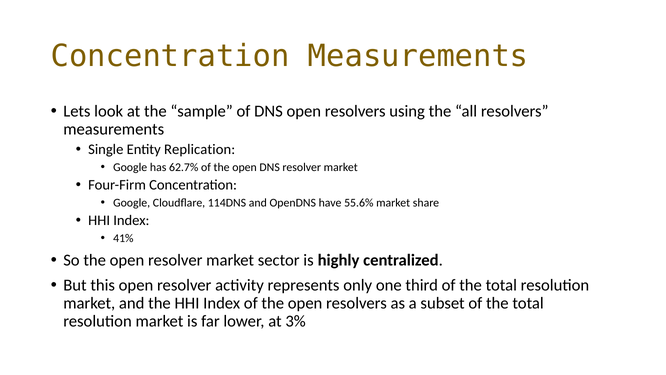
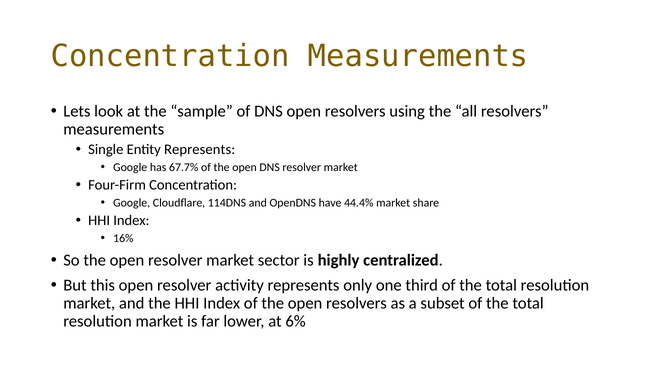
Entity Replication: Replication -> Represents
62.7%: 62.7% -> 67.7%
55.6%: 55.6% -> 44.4%
41%: 41% -> 16%
3%: 3% -> 6%
